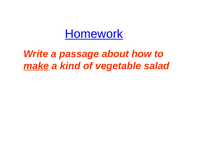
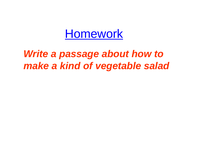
make underline: present -> none
